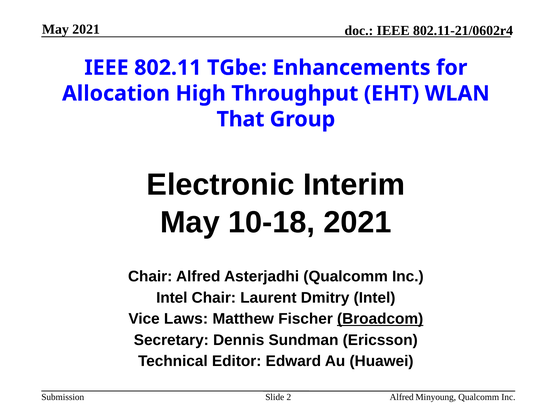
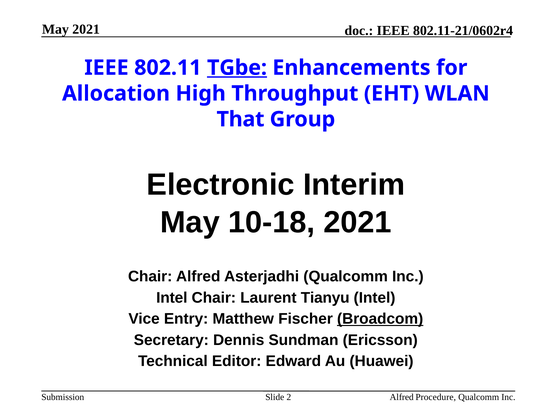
TGbe underline: none -> present
Dmitry: Dmitry -> Tianyu
Laws: Laws -> Entry
Minyoung: Minyoung -> Procedure
